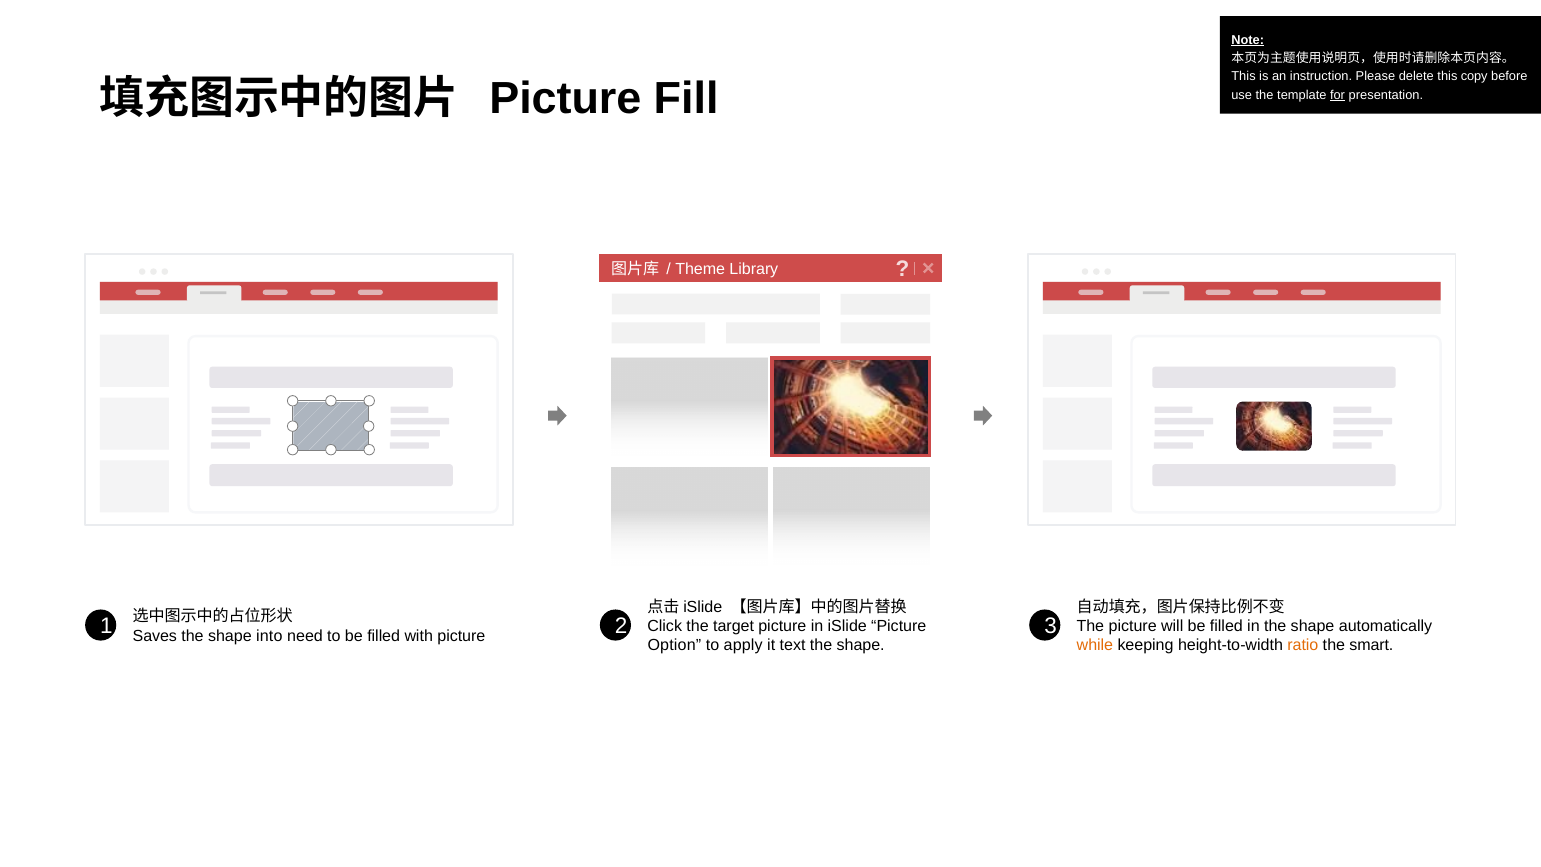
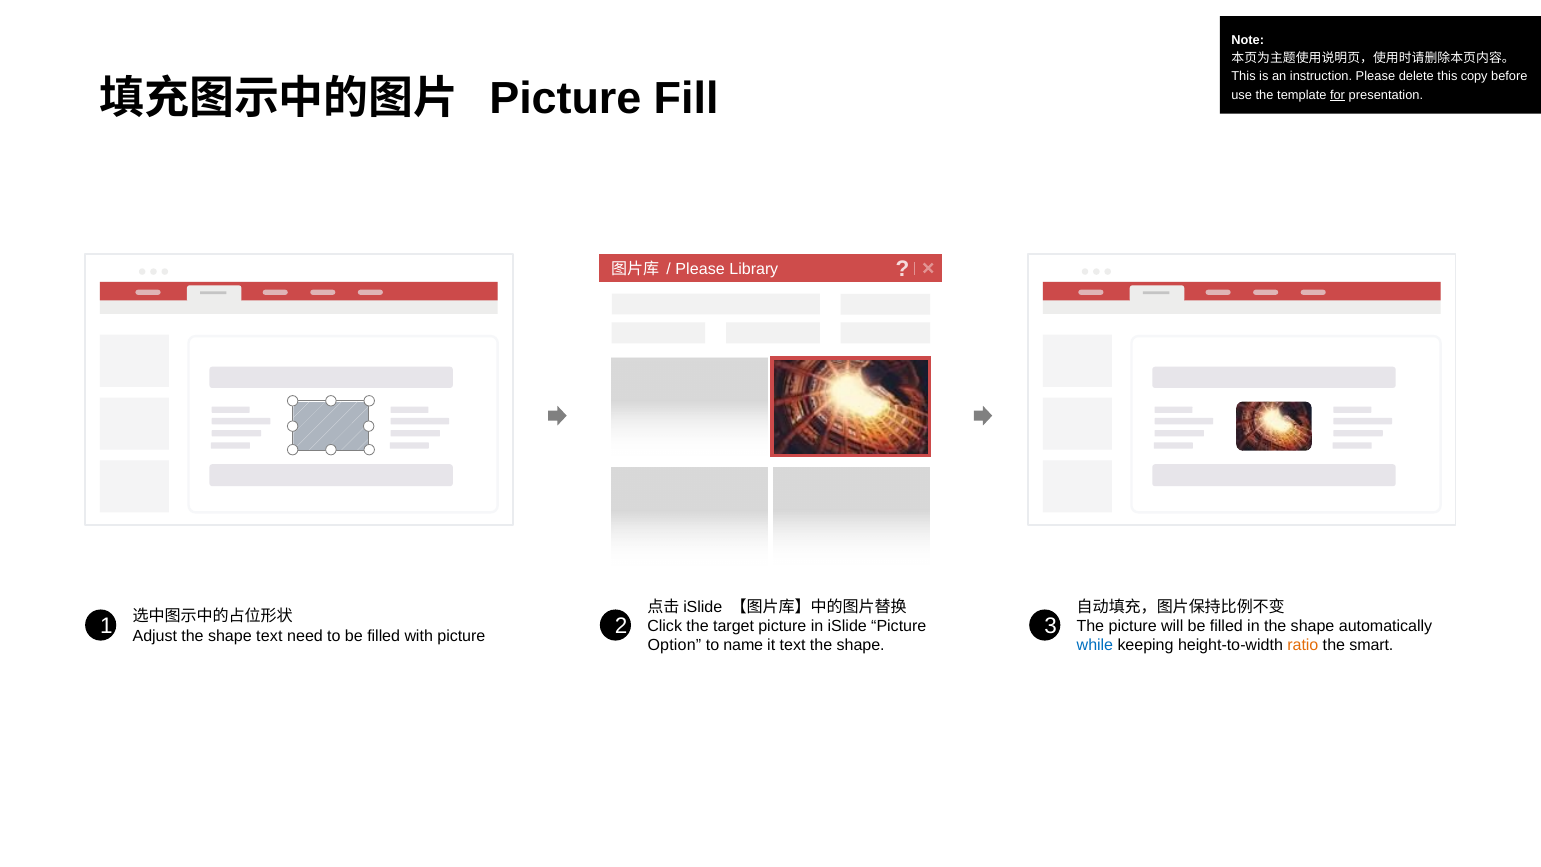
Note underline: present -> none
Theme at (700, 269): Theme -> Please
Saves: Saves -> Adjust
shape into: into -> text
apply: apply -> name
while colour: orange -> blue
